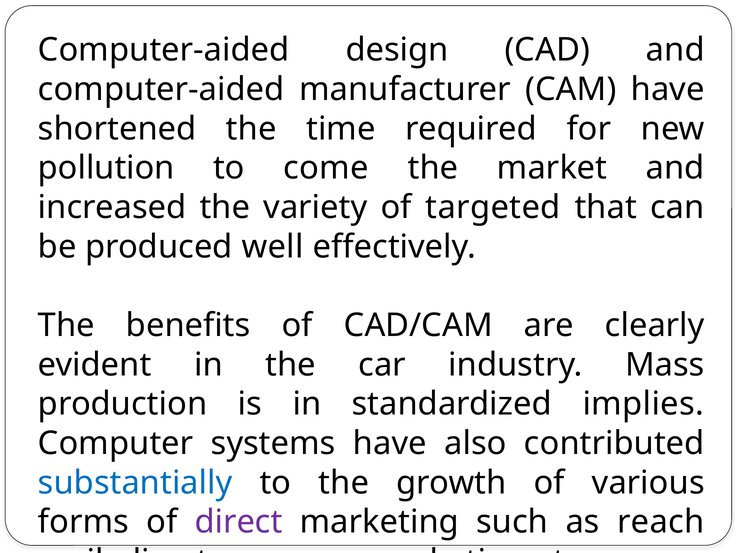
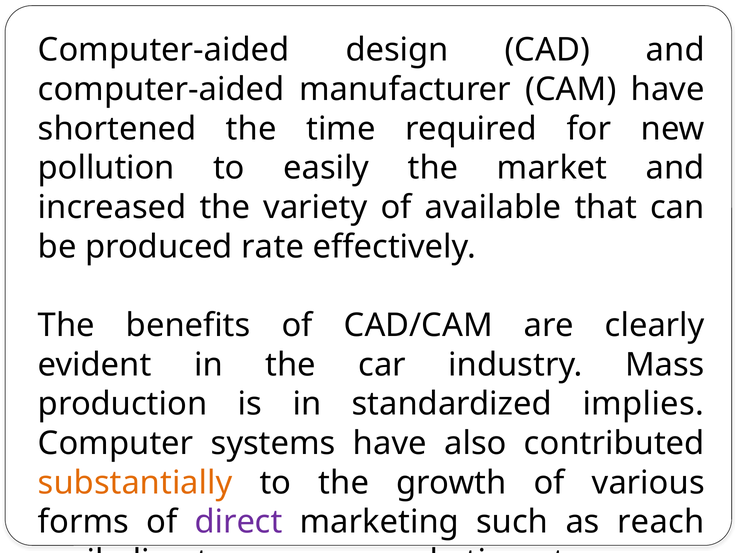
come: come -> easily
targeted: targeted -> available
well: well -> rate
substantially colour: blue -> orange
